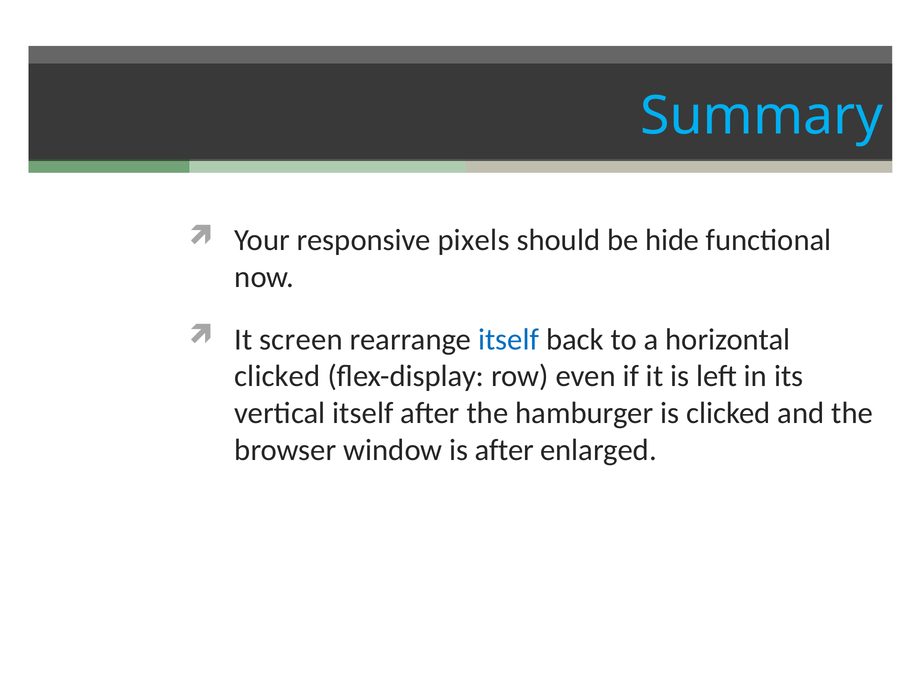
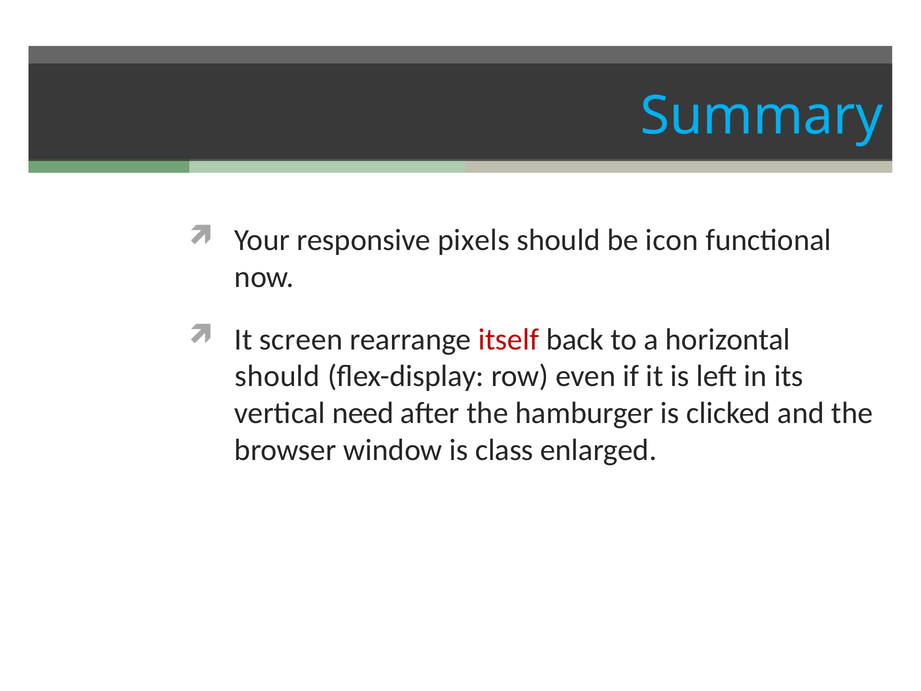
hide: hide -> icon
itself at (509, 339) colour: blue -> red
clicked at (277, 376): clicked -> should
vertical itself: itself -> need
is after: after -> class
